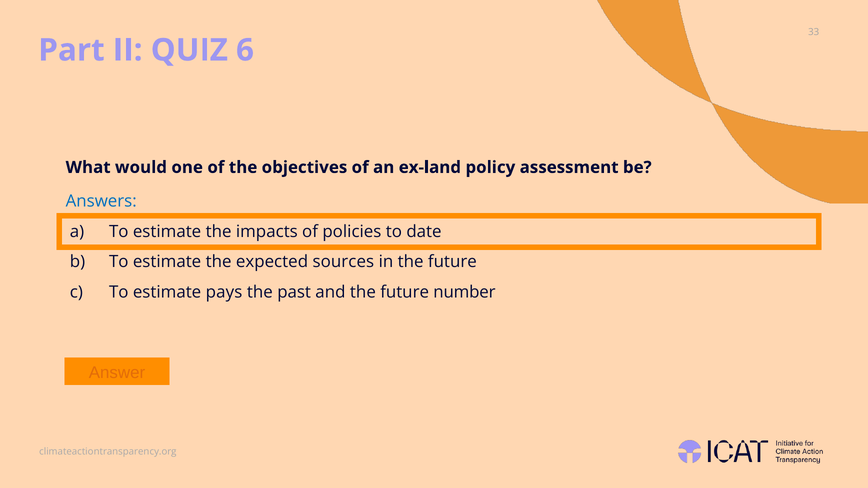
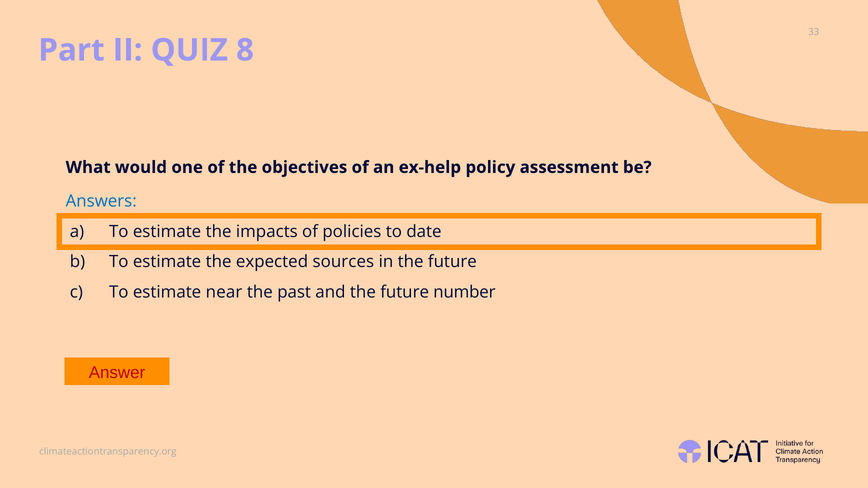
6: 6 -> 8
ex-land: ex-land -> ex-help
pays: pays -> near
Answer colour: orange -> red
